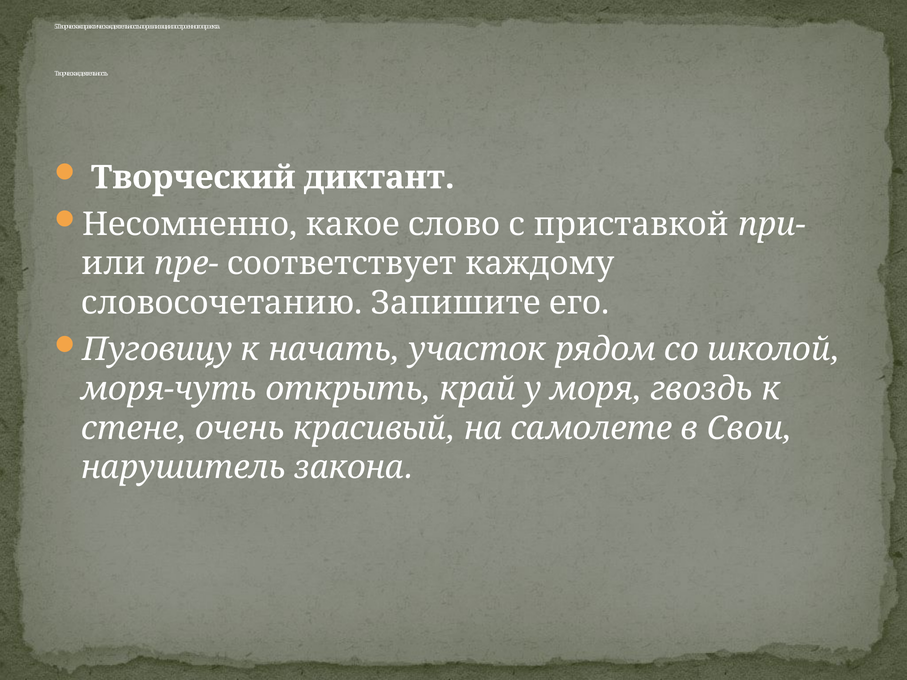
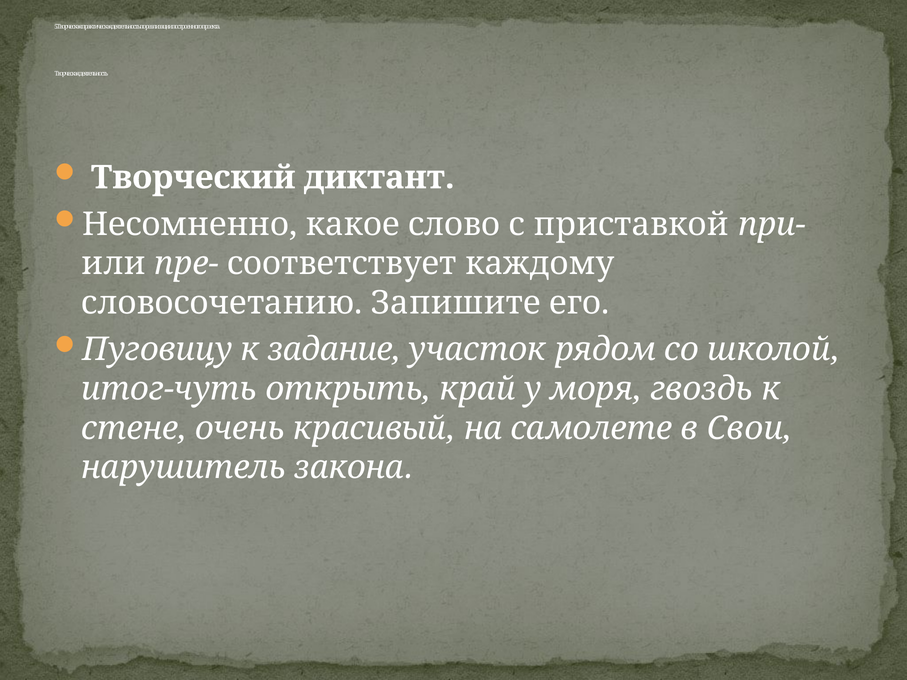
начать: начать -> задание
моря-чуть: моря-чуть -> итог-чуть
